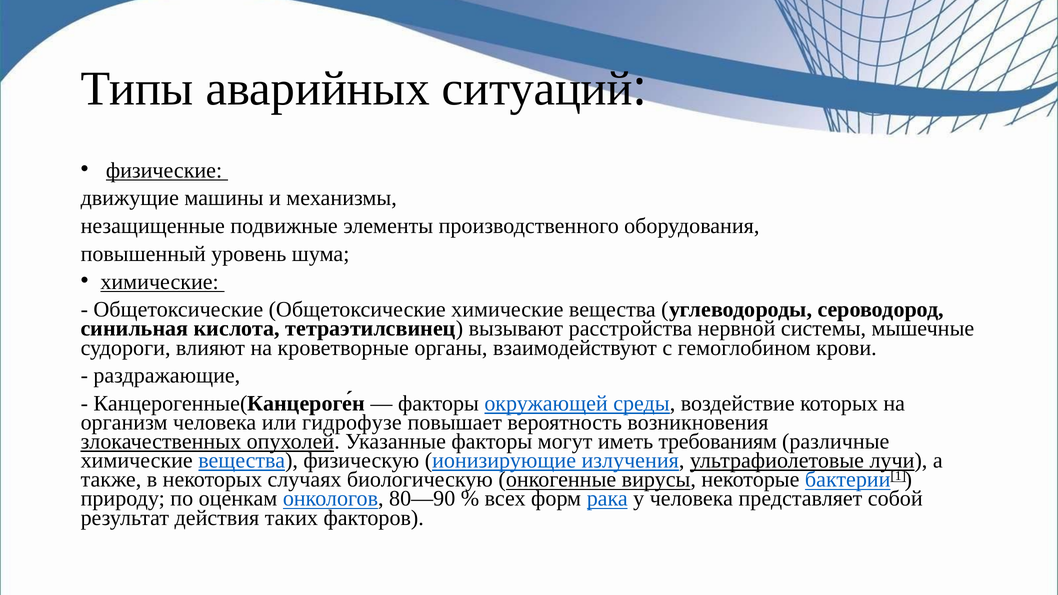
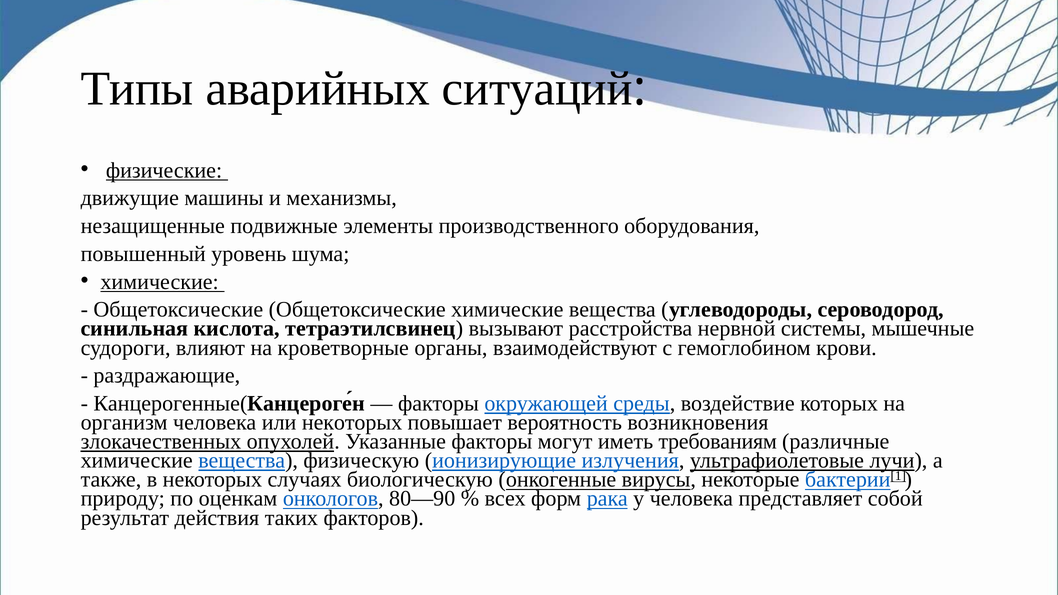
или гидрофузе: гидрофузе -> некоторых
